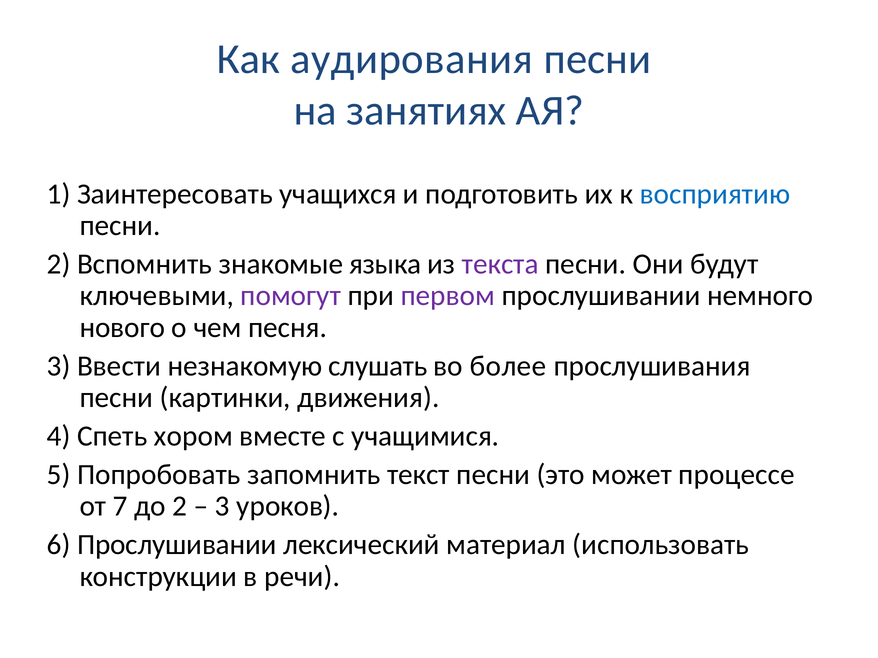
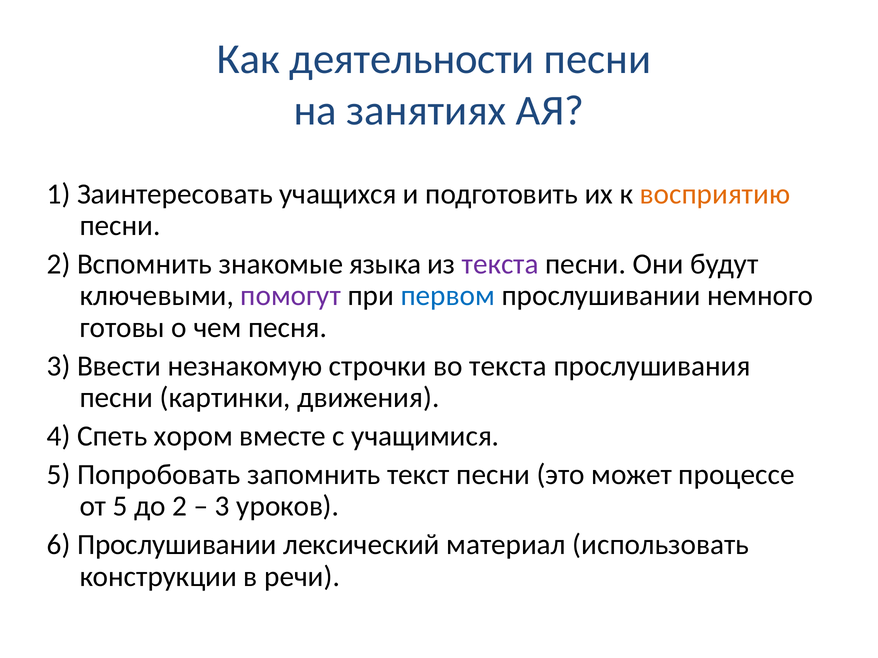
аудирования: аудирования -> деятельности
восприятию colour: blue -> orange
первом colour: purple -> blue
нового: нового -> готовы
слушать: слушать -> строчки
во более: более -> текста
от 7: 7 -> 5
